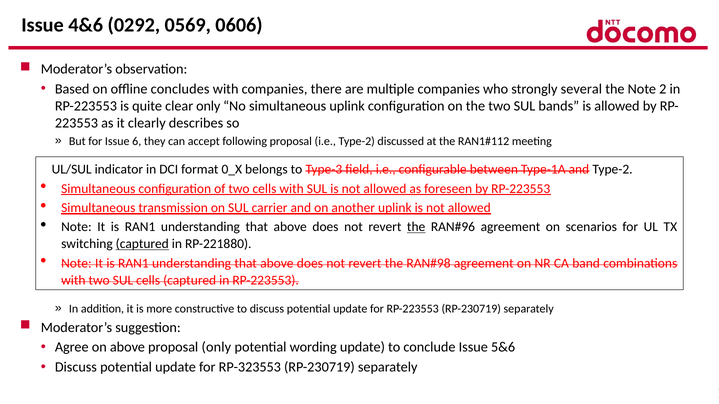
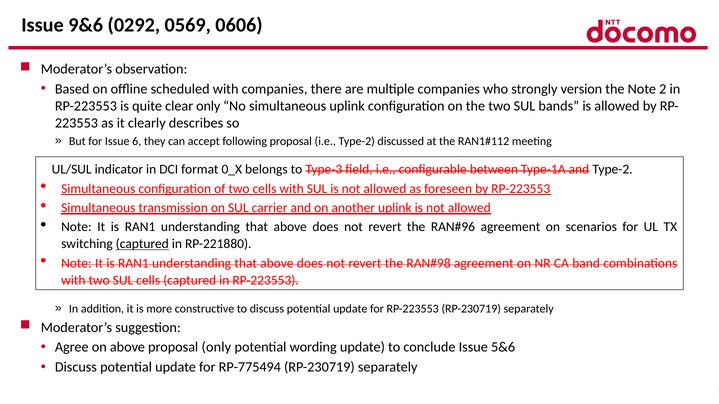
4&6: 4&6 -> 9&6
concludes: concludes -> scheduled
several: several -> version
the at (416, 227) underline: present -> none
RP-323553: RP-323553 -> RP-775494
